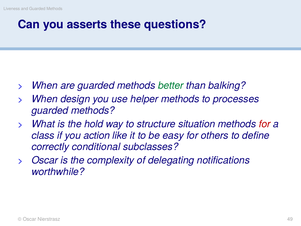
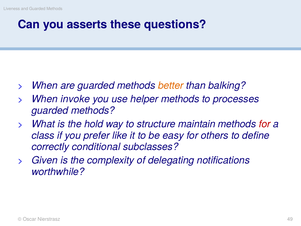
better colour: green -> orange
design: design -> invoke
situation: situation -> maintain
action: action -> prefer
Oscar at (45, 160): Oscar -> Given
